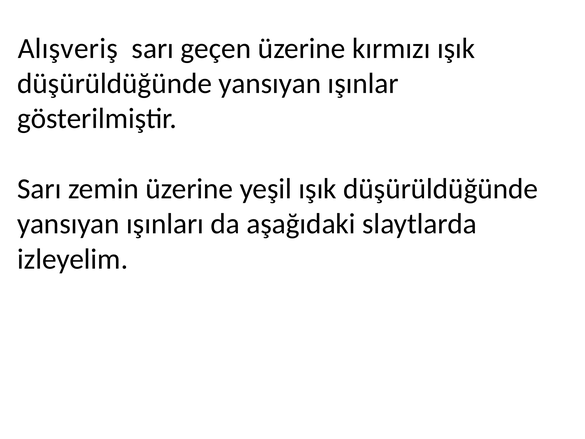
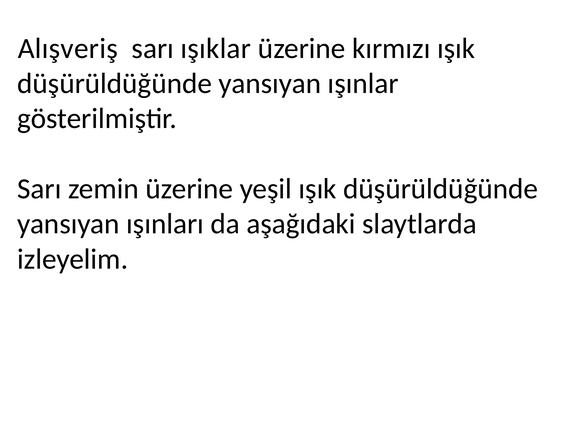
geçen: geçen -> ışıklar
